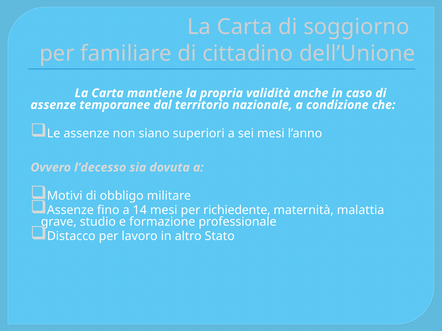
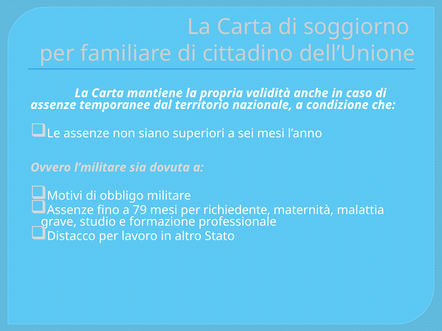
l’decesso: l’decesso -> l’militare
14: 14 -> 79
